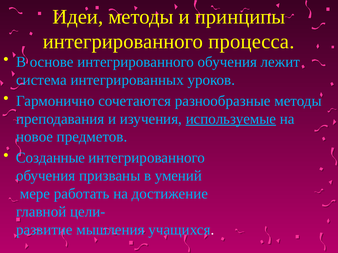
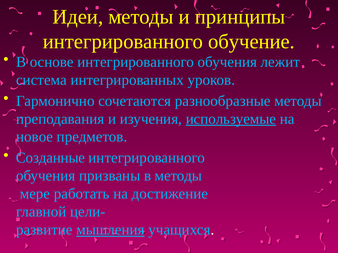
процесса: процесса -> обучение
в умений: умений -> методы
мышления underline: none -> present
